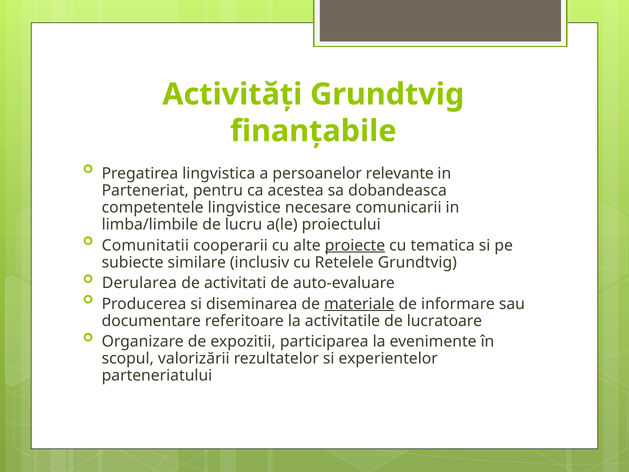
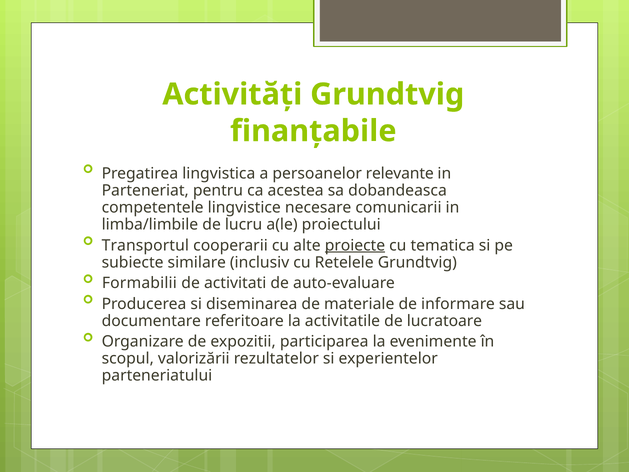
Comunitatii: Comunitatii -> Transportul
Derularea: Derularea -> Formabilii
materiale underline: present -> none
